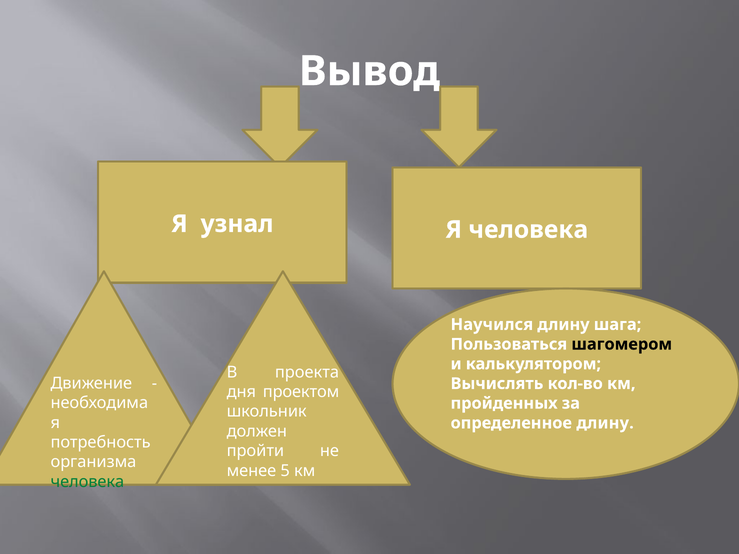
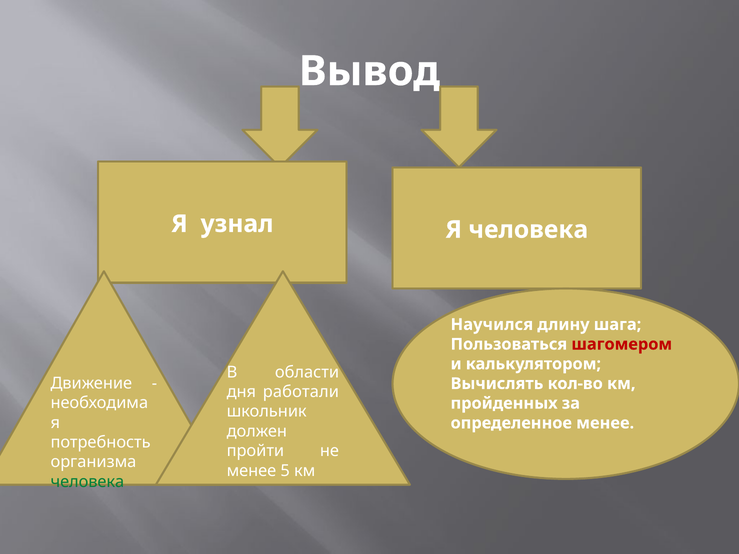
шагомером colour: black -> red
проекта: проекта -> области
проектом: проектом -> работали
определенное длину: длину -> менее
